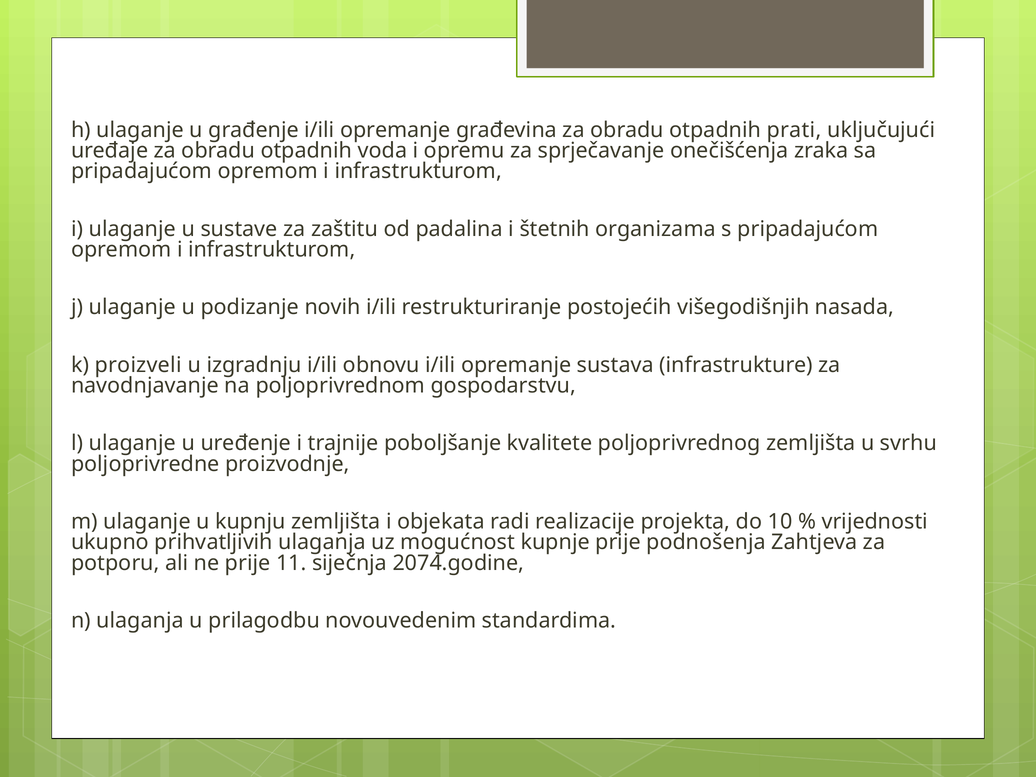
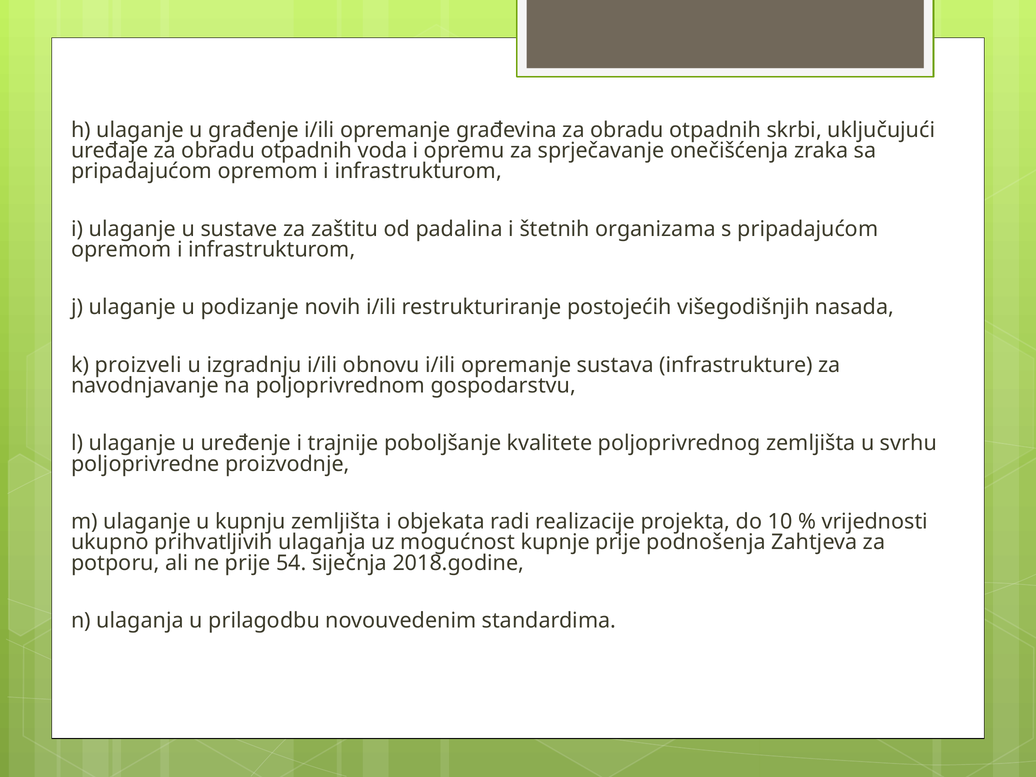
prati: prati -> skrbi
11: 11 -> 54
2074.godine: 2074.godine -> 2018.godine
